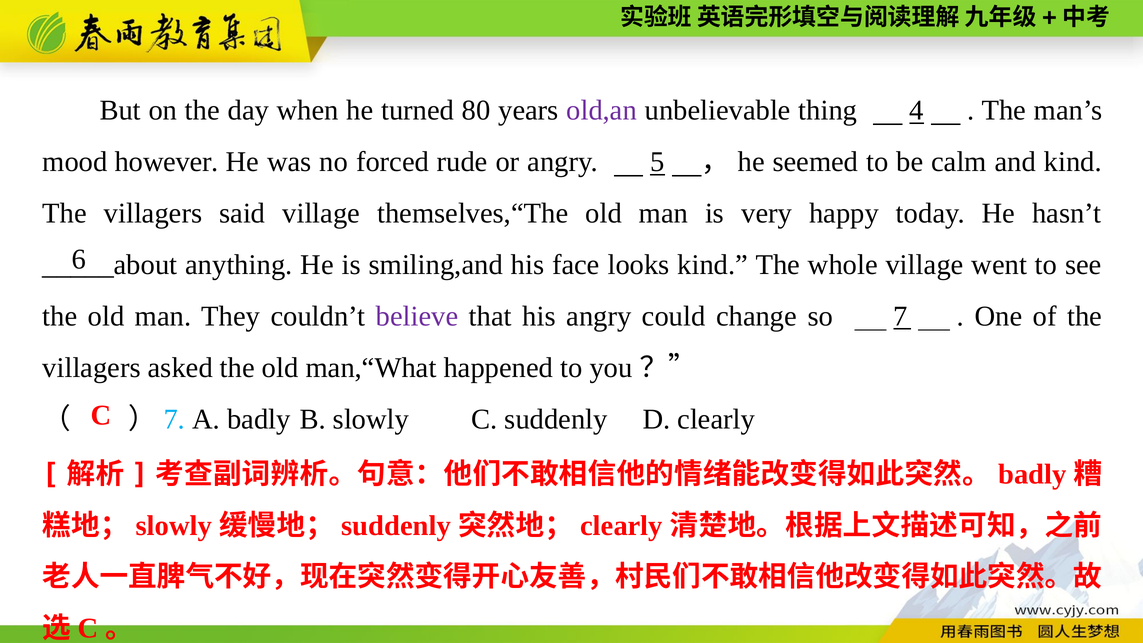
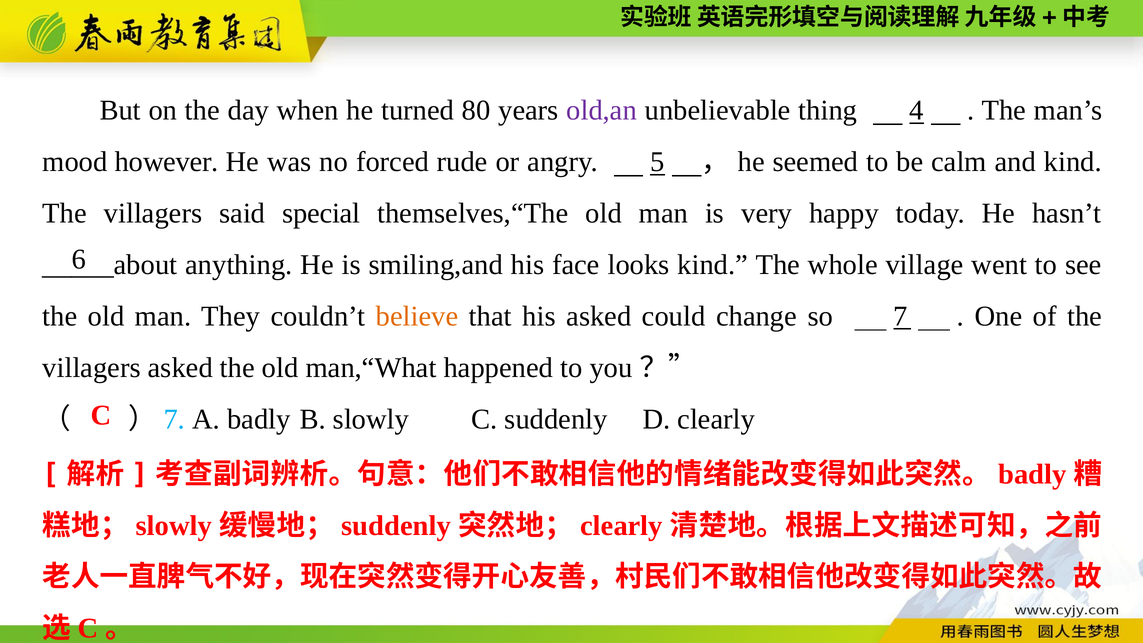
said village: village -> special
believe colour: purple -> orange
his angry: angry -> asked
